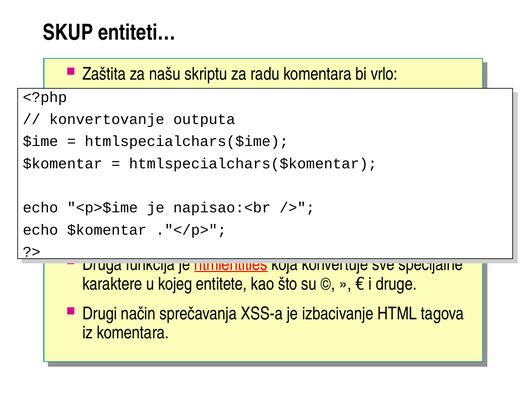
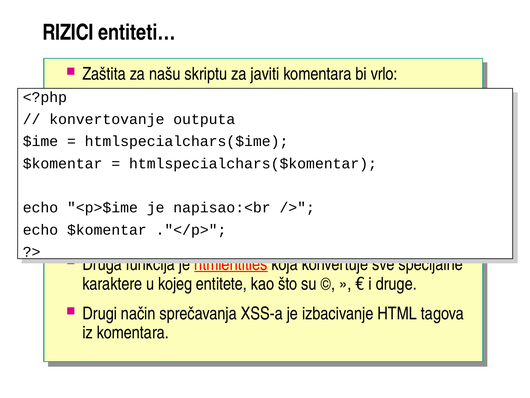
SKUP: SKUP -> RIZICI
radu: radu -> javiti
